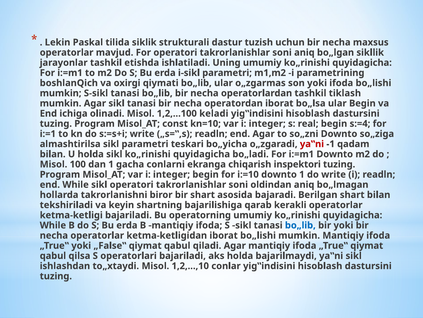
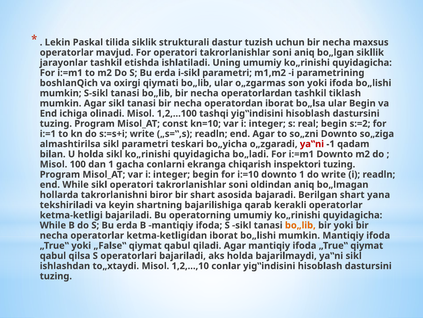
keladi: keladi -> tashqi
s:=4: s:=4 -> s:=2
shart bilan: bilan -> yana
bo„lib at (300, 225) colour: blue -> orange
